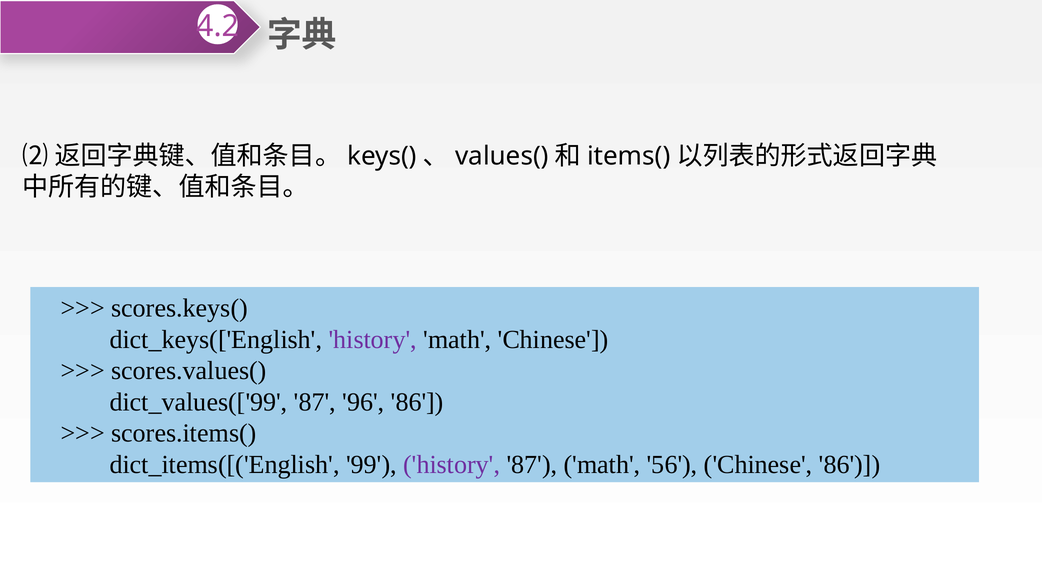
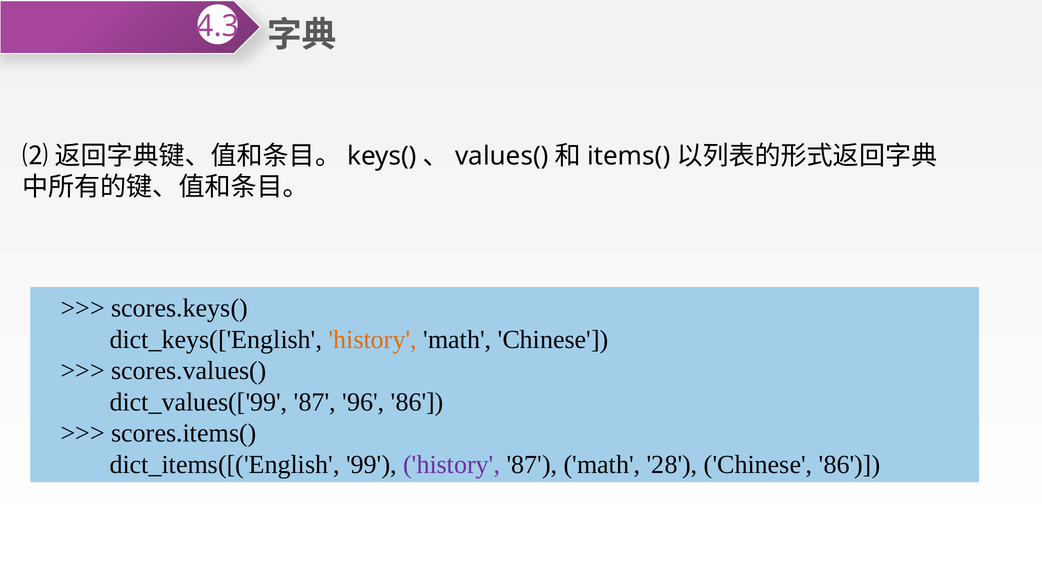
4.2: 4.2 -> 4.3
history at (373, 340) colour: purple -> orange
56: 56 -> 28
